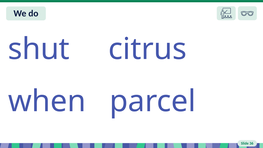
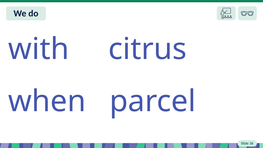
shut: shut -> with
